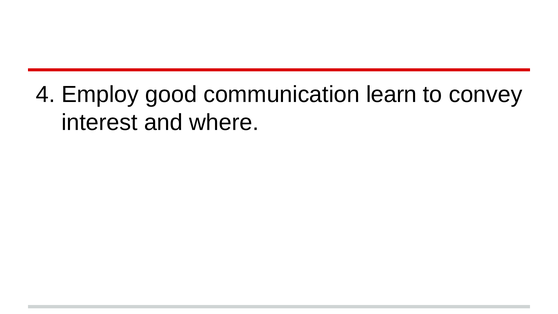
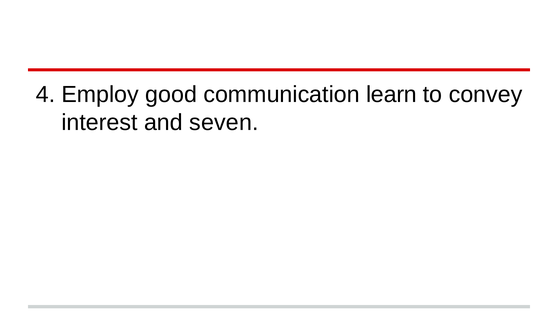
where: where -> seven
